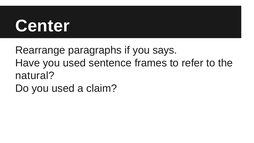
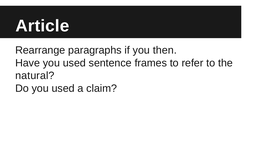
Center: Center -> Article
says: says -> then
